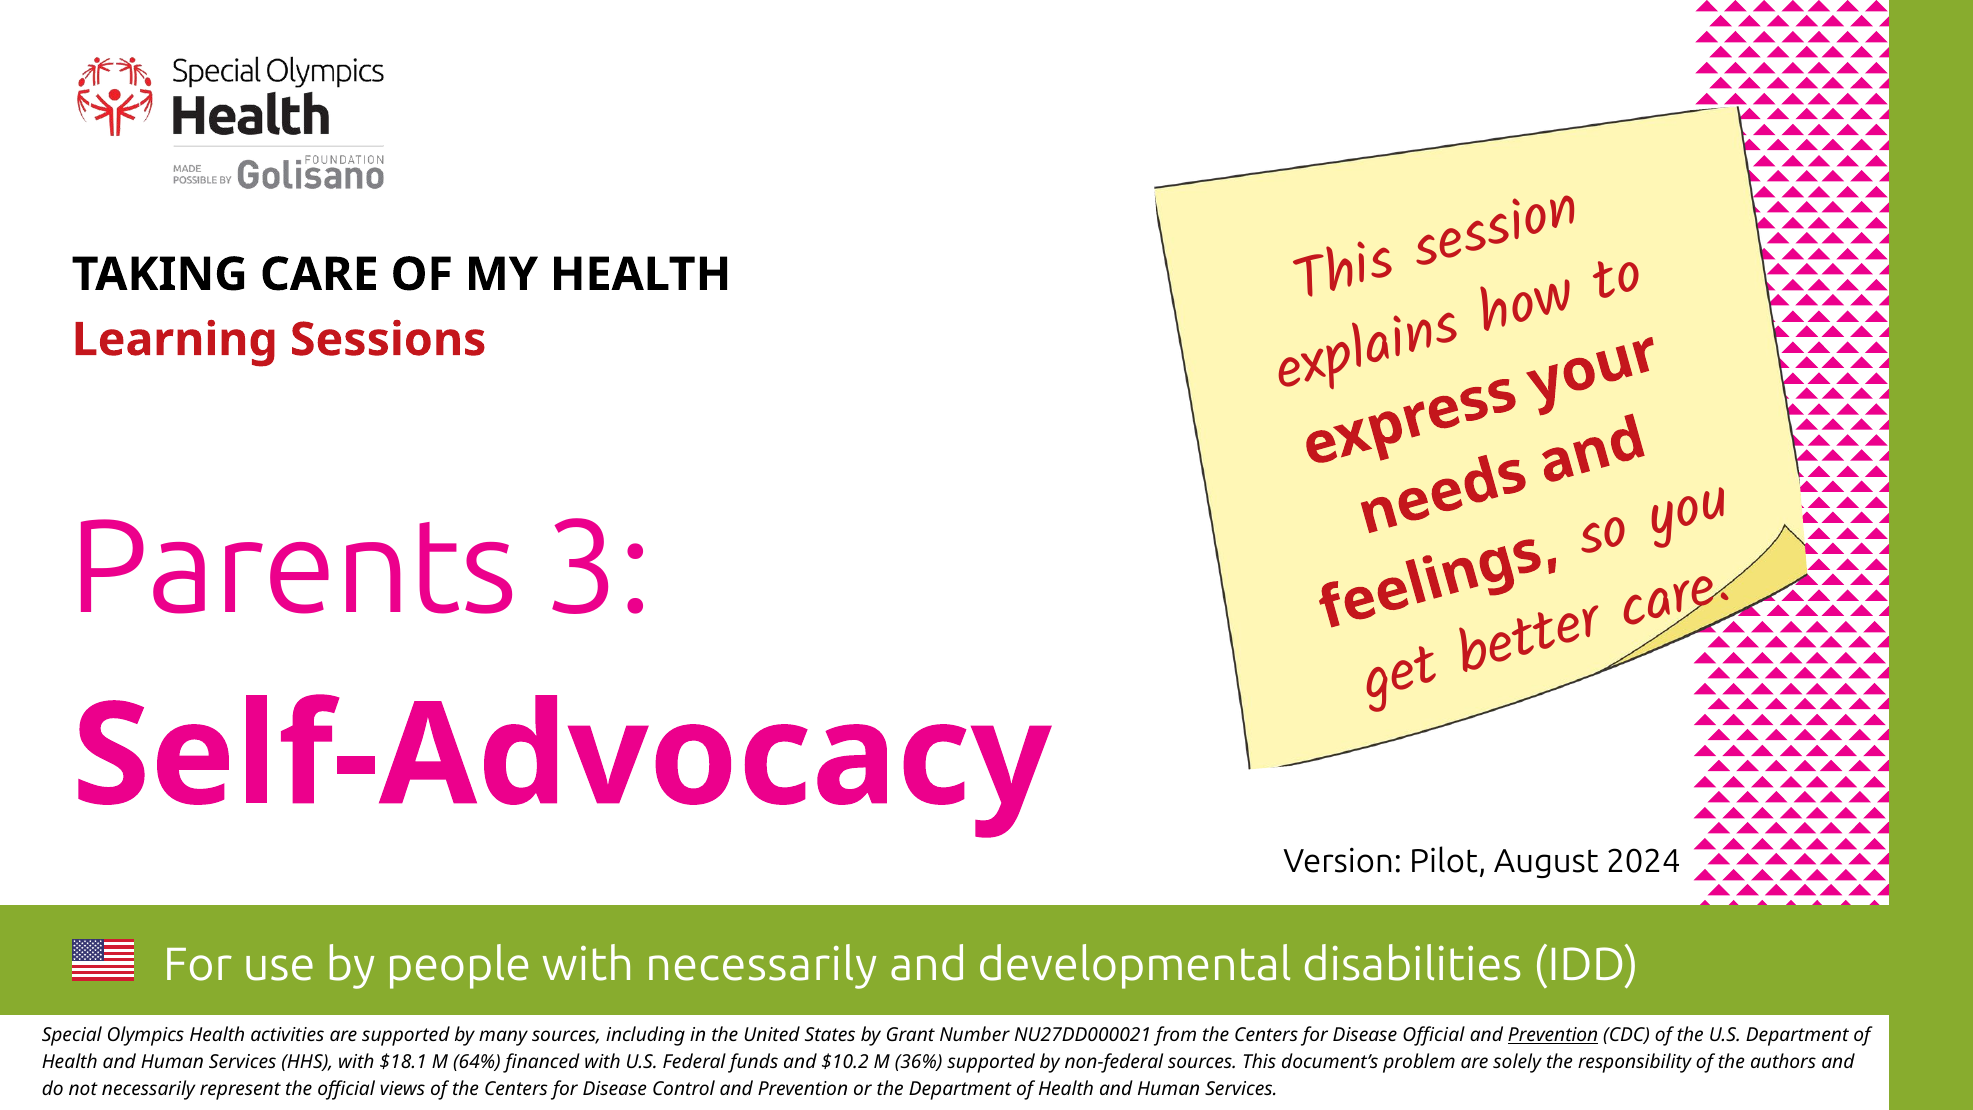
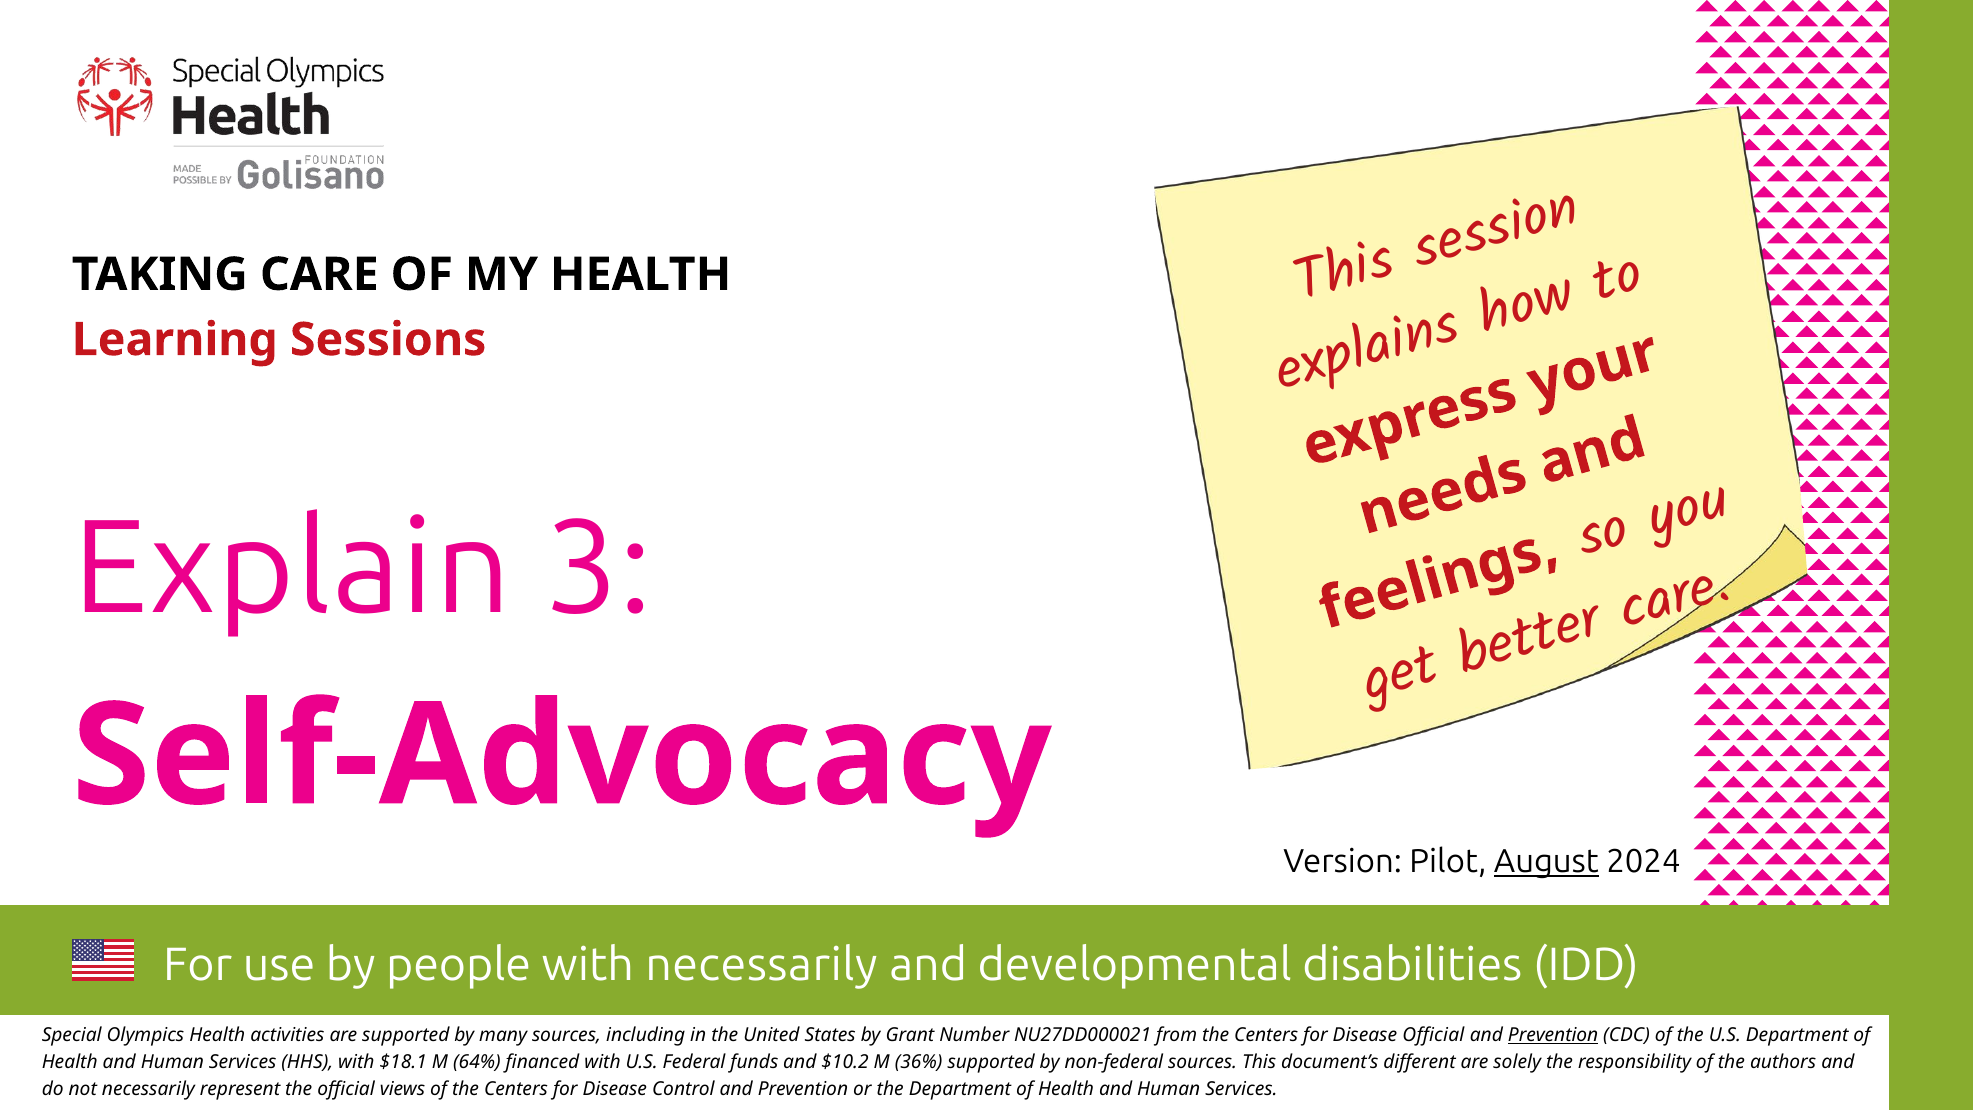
Parents: Parents -> Explain
August underline: none -> present
problem: problem -> different
